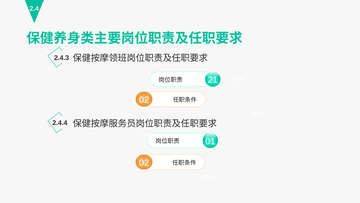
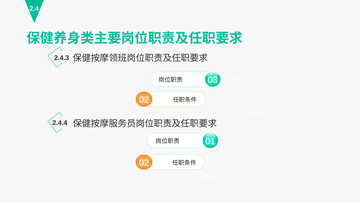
21: 21 -> 03
